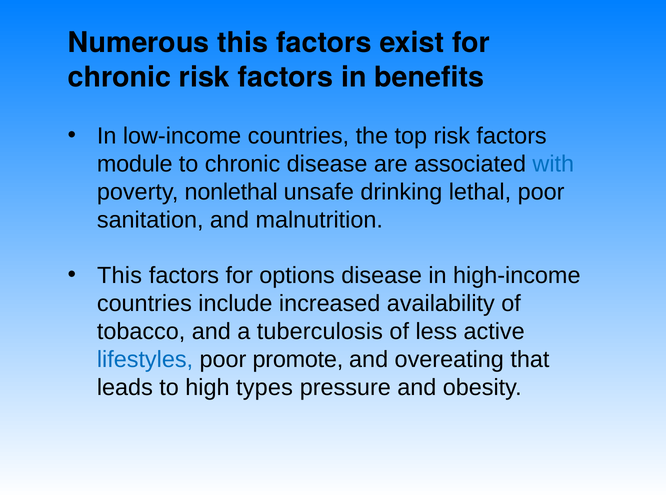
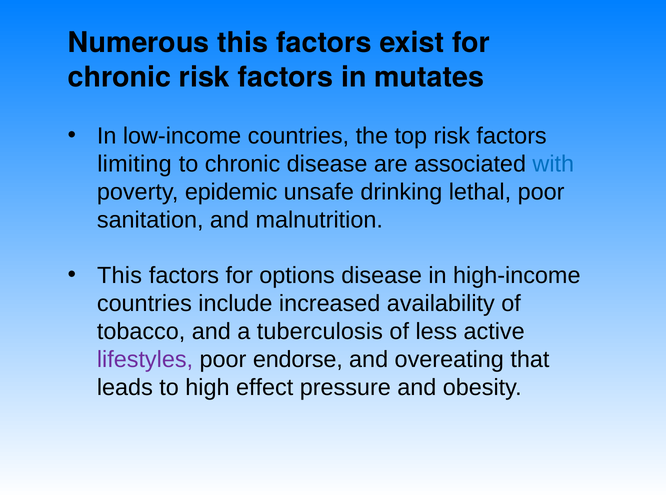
benefits: benefits -> mutates
module: module -> limiting
nonlethal: nonlethal -> epidemic
lifestyles colour: blue -> purple
promote: promote -> endorse
types: types -> effect
